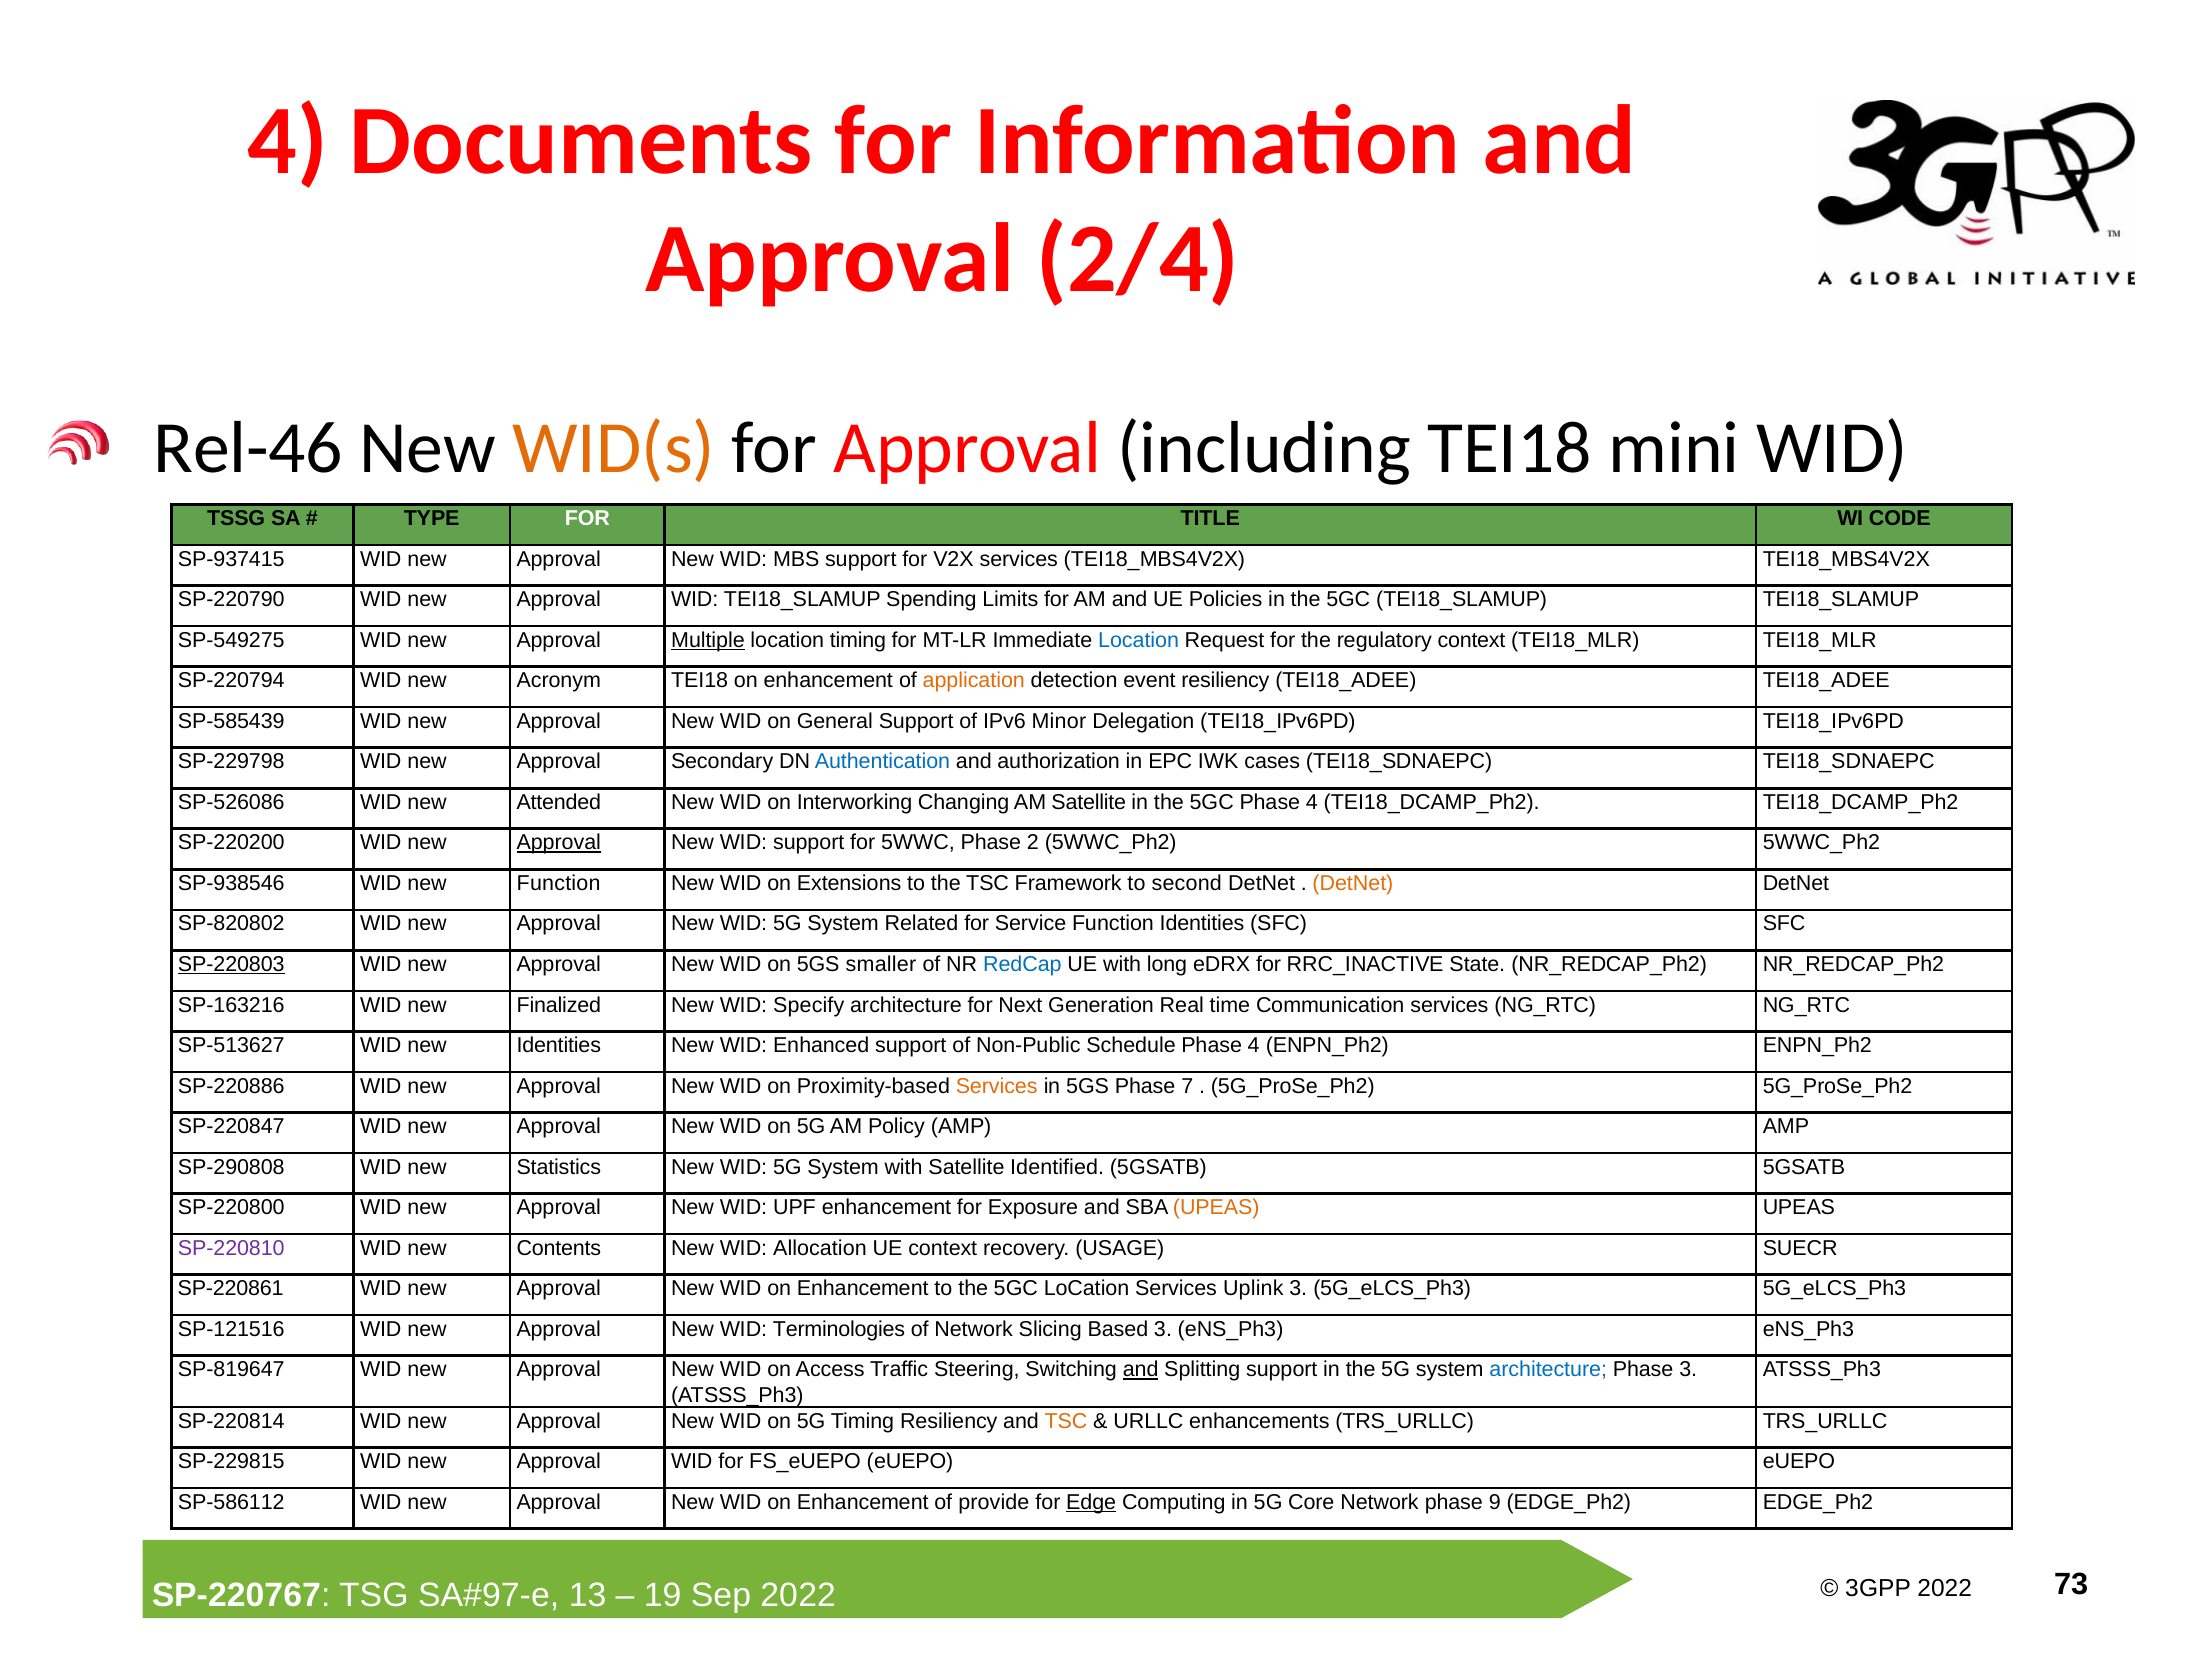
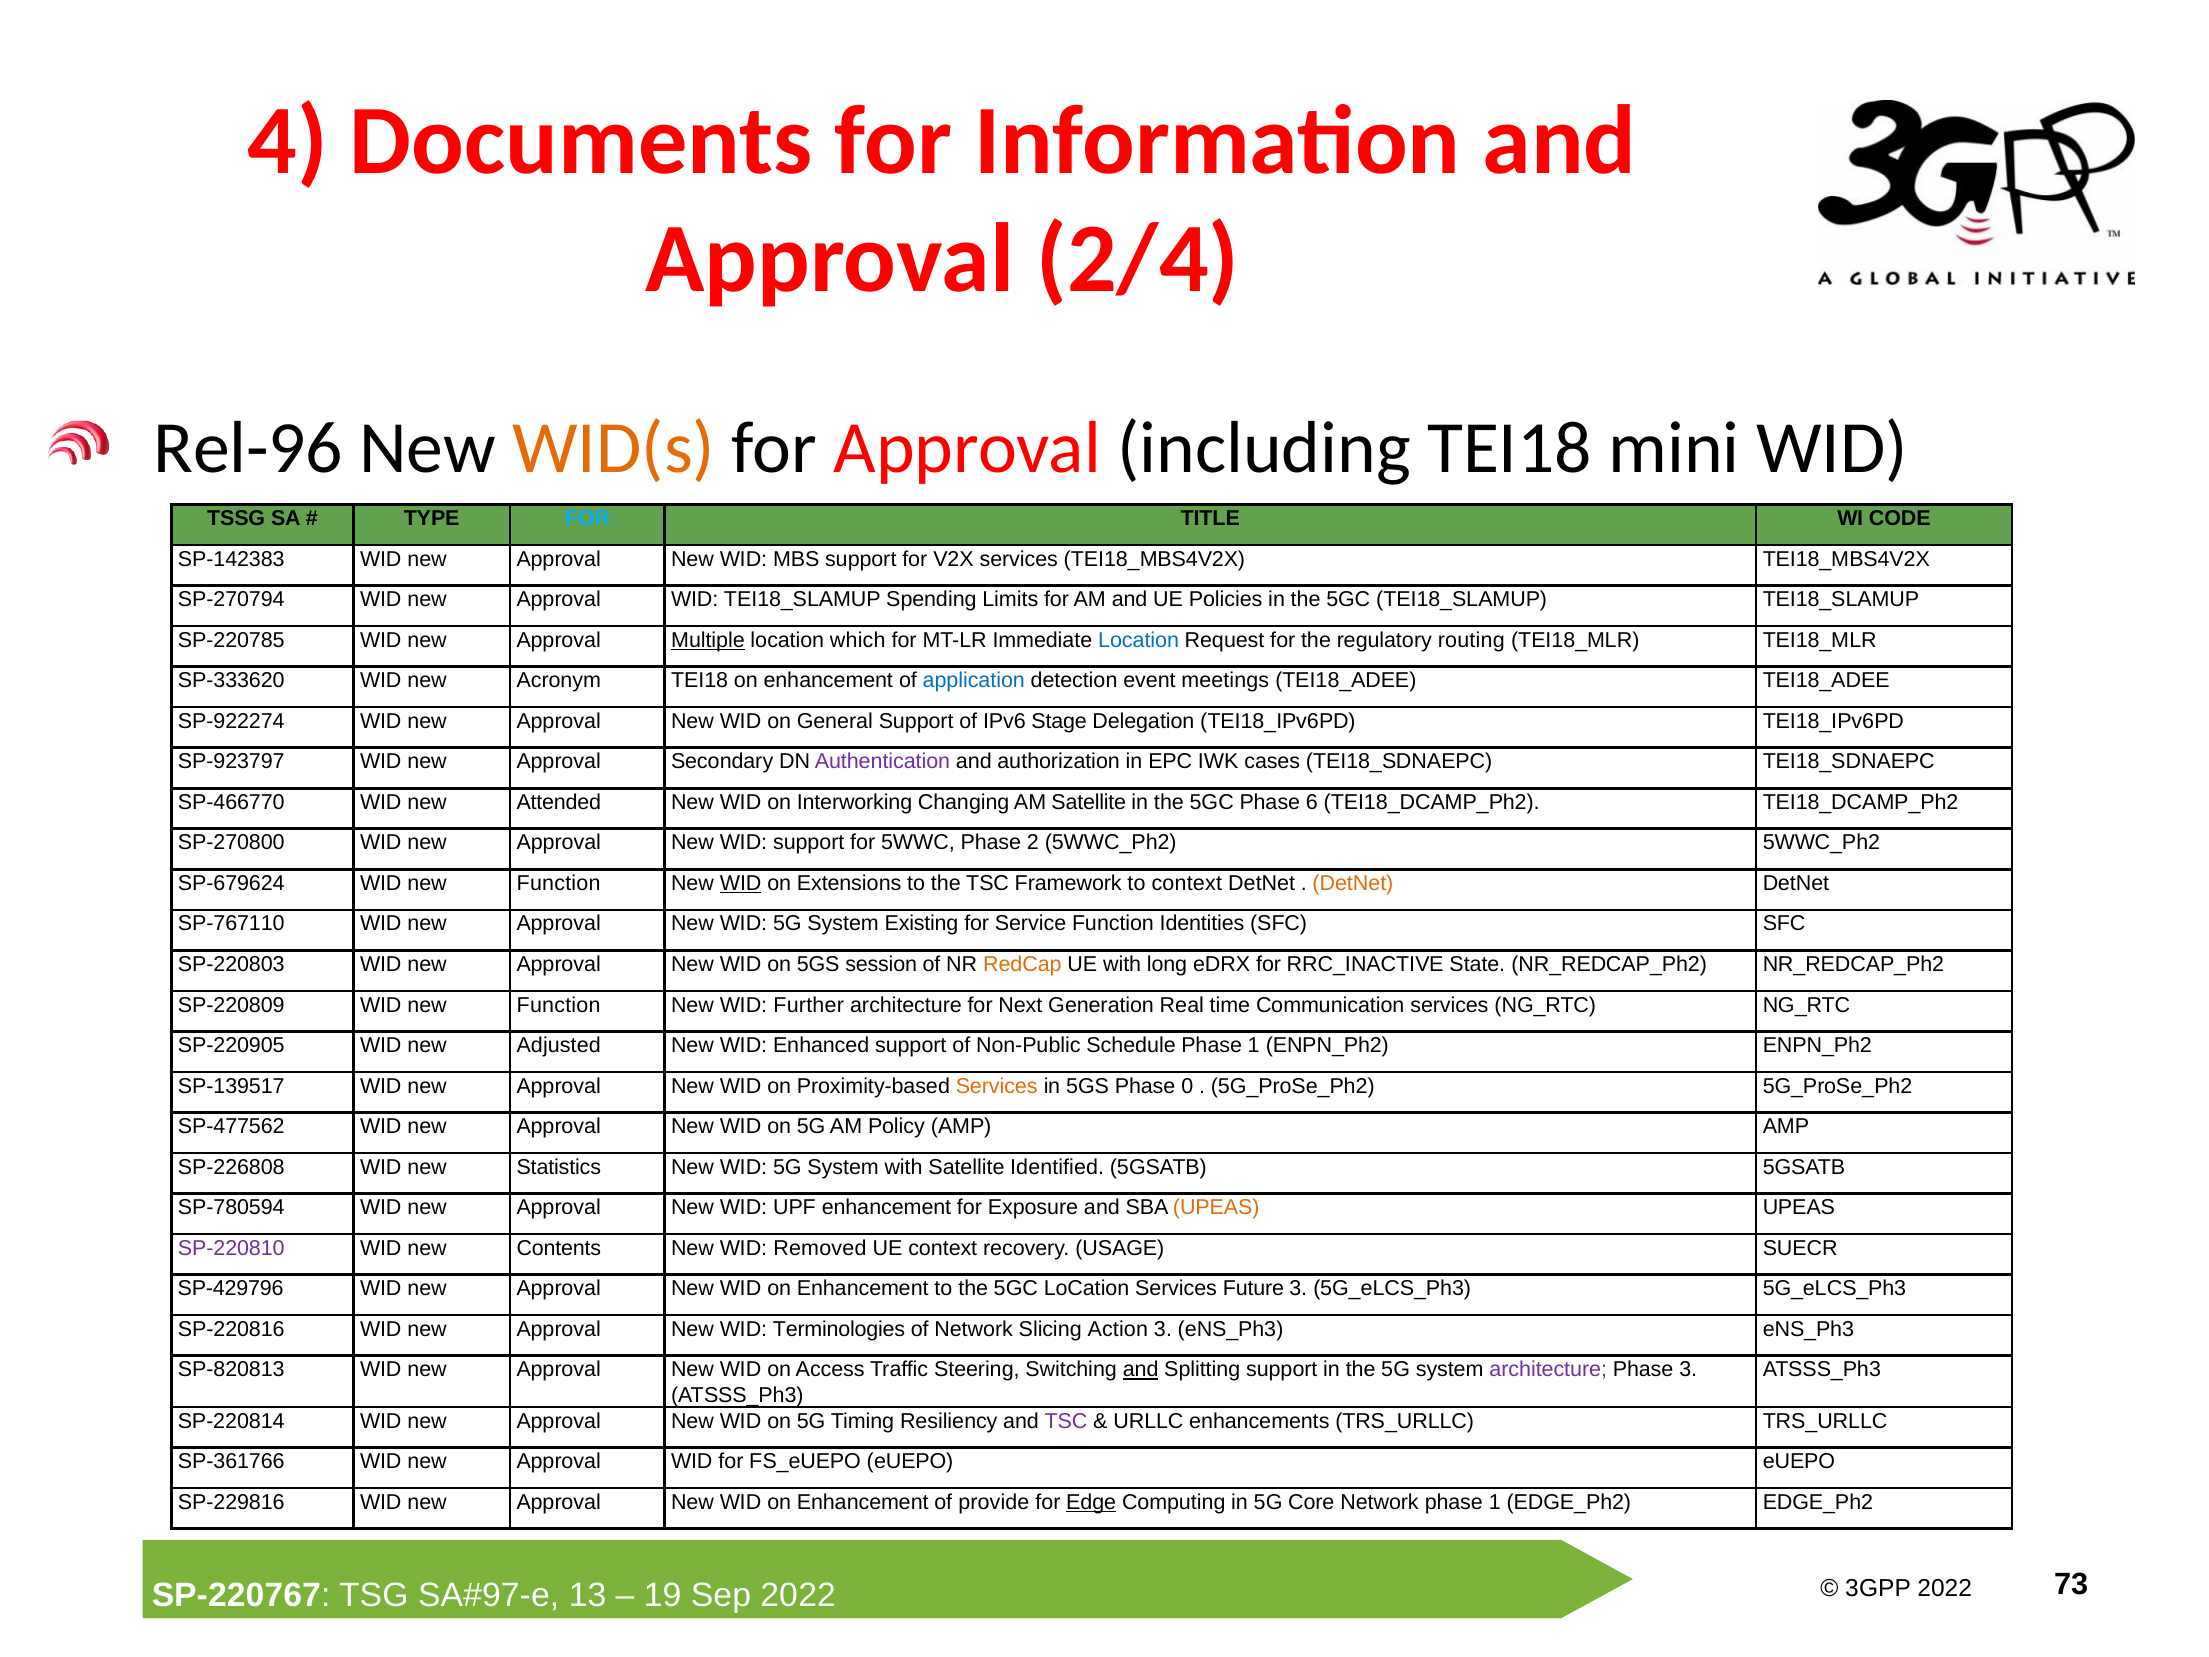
Rel-46: Rel-46 -> Rel-96
FOR at (587, 518) colour: white -> light blue
SP-937415: SP-937415 -> SP-142383
SP-220790: SP-220790 -> SP-270794
SP-549275: SP-549275 -> SP-220785
location timing: timing -> which
regulatory context: context -> routing
SP-220794: SP-220794 -> SP-333620
application colour: orange -> blue
event resiliency: resiliency -> meetings
SP-585439: SP-585439 -> SP-922274
Minor: Minor -> Stage
SP-229798: SP-229798 -> SP-923797
Authentication colour: blue -> purple
SP-526086: SP-526086 -> SP-466770
5GC Phase 4: 4 -> 6
SP-220200: SP-220200 -> SP-270800
Approval at (559, 843) underline: present -> none
SP-938546: SP-938546 -> SP-679624
WID at (741, 883) underline: none -> present
to second: second -> context
SP-820802: SP-820802 -> SP-767110
Related: Related -> Existing
SP-220803 underline: present -> none
smaller: smaller -> session
RedCap colour: blue -> orange
SP-163216: SP-163216 -> SP-220809
Finalized at (559, 1005): Finalized -> Function
Specify: Specify -> Further
SP-513627: SP-513627 -> SP-220905
new Identities: Identities -> Adjusted
4 at (1254, 1045): 4 -> 1
SP-220886: SP-220886 -> SP-139517
7: 7 -> 0
SP-220847: SP-220847 -> SP-477562
SP-290808: SP-290808 -> SP-226808
SP-220800: SP-220800 -> SP-780594
Allocation: Allocation -> Removed
SP-220861: SP-220861 -> SP-429796
Uplink: Uplink -> Future
SP-121516: SP-121516 -> SP-220816
Based: Based -> Action
SP-819647: SP-819647 -> SP-820813
architecture at (1548, 1370) colour: blue -> purple
TSC at (1066, 1421) colour: orange -> purple
SP-229815: SP-229815 -> SP-361766
SP-586112: SP-586112 -> SP-229816
Network phase 9: 9 -> 1
